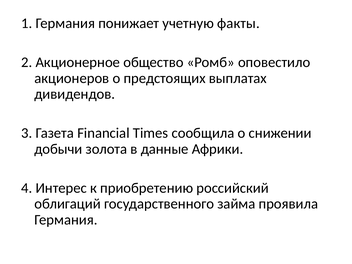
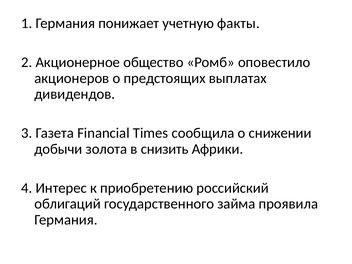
данные: данные -> снизить
